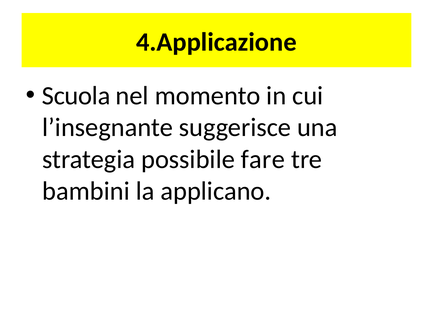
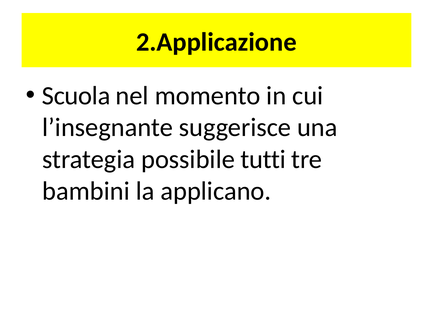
4.Applicazione: 4.Applicazione -> 2.Applicazione
fare: fare -> tutti
